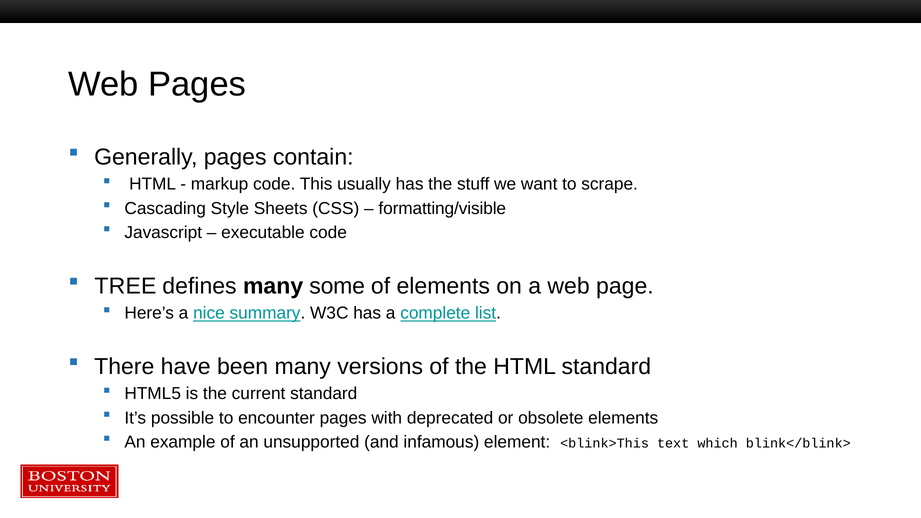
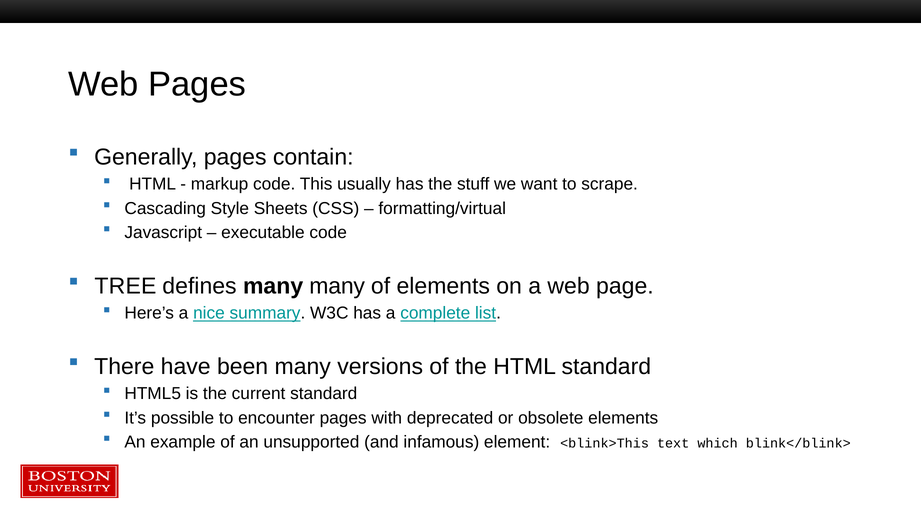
formatting/visible: formatting/visible -> formatting/virtual
many some: some -> many
